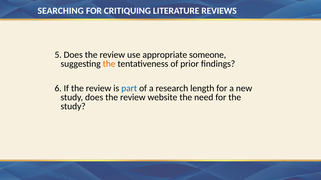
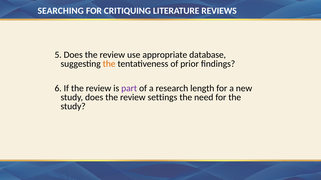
someone: someone -> database
part colour: blue -> purple
website: website -> settings
